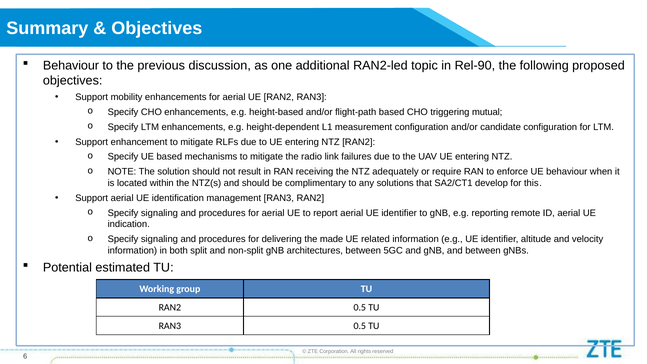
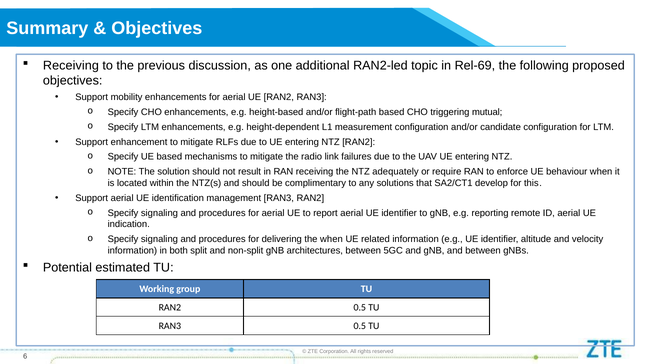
Behaviour at (71, 65): Behaviour -> Receiving
Rel-90: Rel-90 -> Rel-69
the made: made -> when
